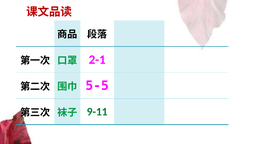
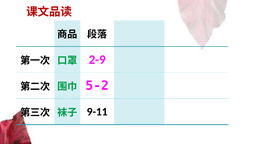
2-1: 2-1 -> 2-9
5-5: 5-5 -> 5-2
9-11 colour: green -> black
